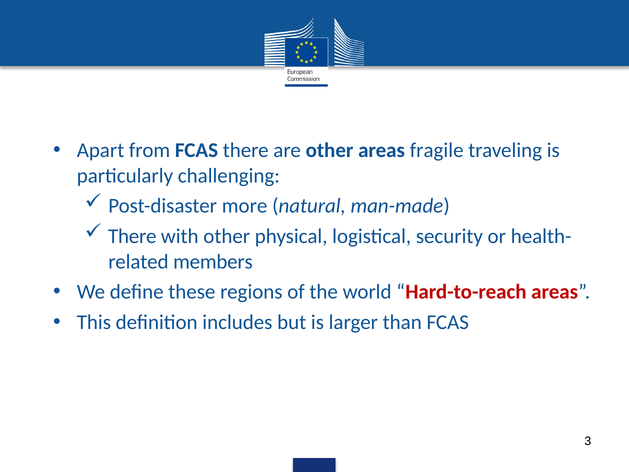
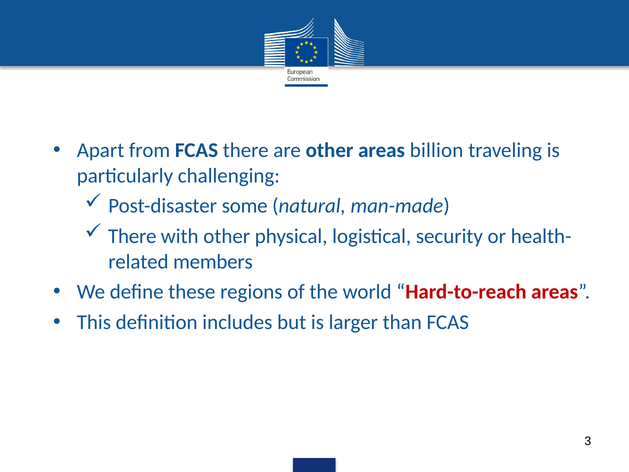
fragile: fragile -> billion
more: more -> some
